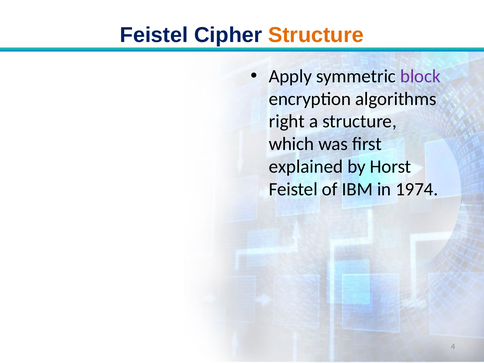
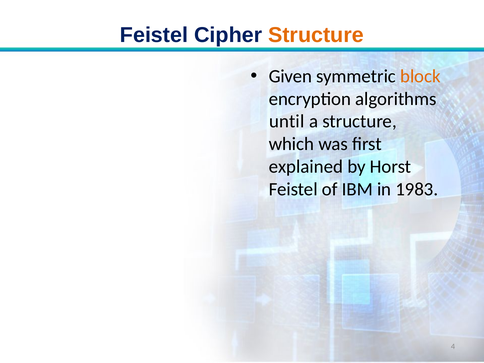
Apply: Apply -> Given
block colour: purple -> orange
right: right -> until
1974: 1974 -> 1983
